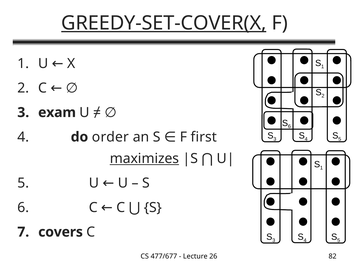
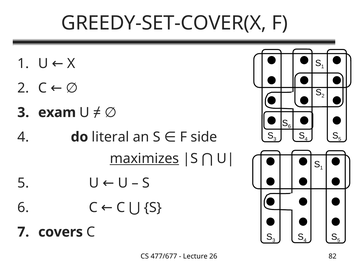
GREEDY-SET-COVER(X underline: present -> none
order: order -> literal
first: first -> side
